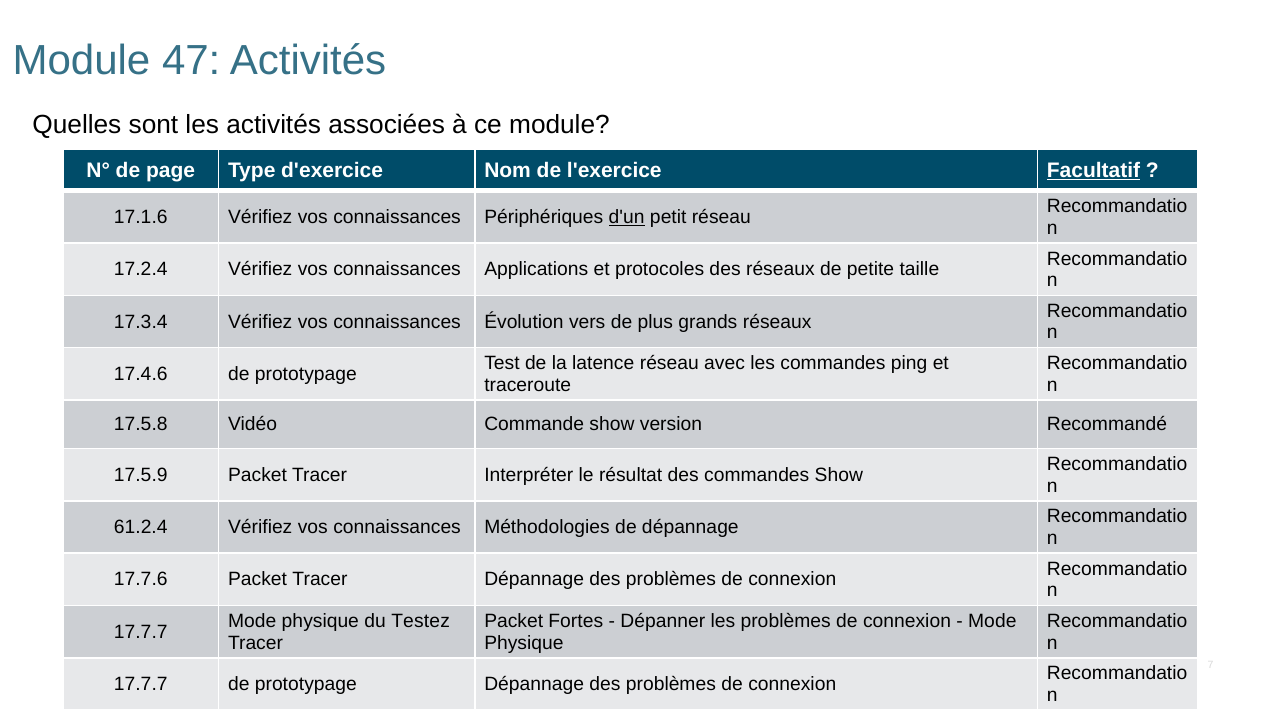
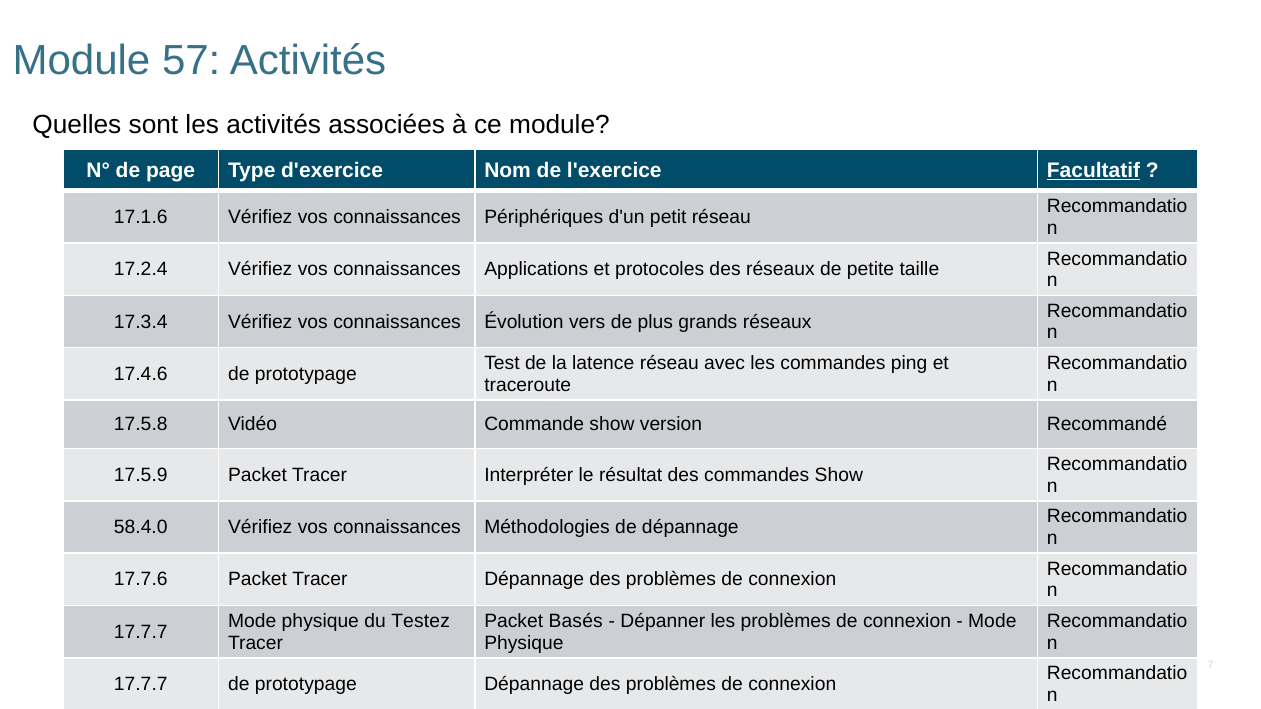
47: 47 -> 57
d'un underline: present -> none
61.2.4: 61.2.4 -> 58.4.0
Fortes: Fortes -> Basés
